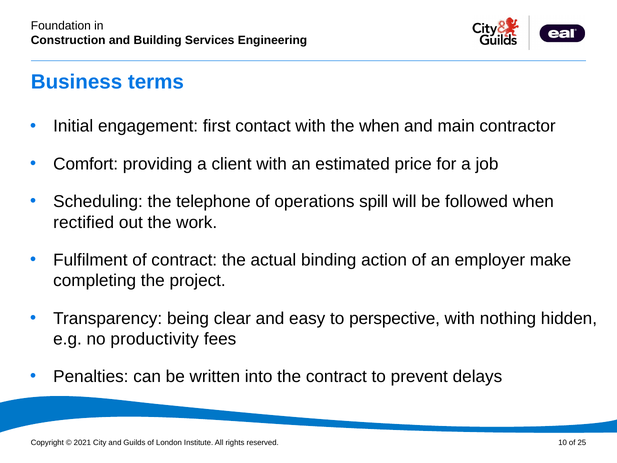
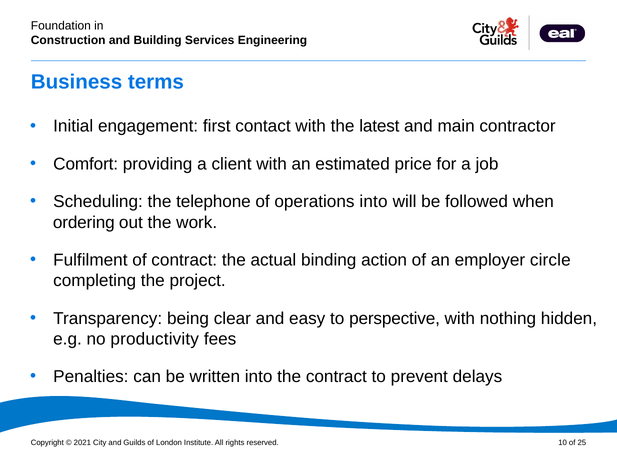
the when: when -> latest
operations spill: spill -> into
rectified: rectified -> ordering
make: make -> circle
